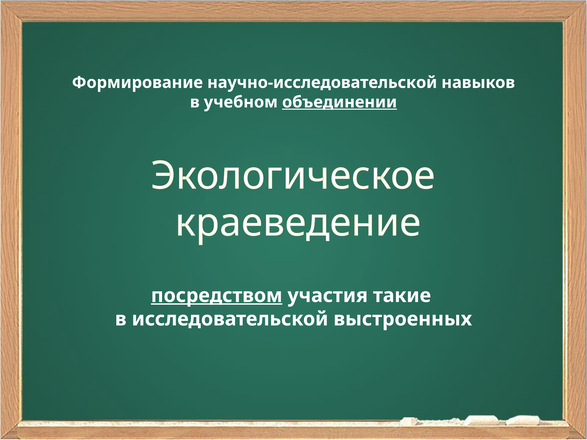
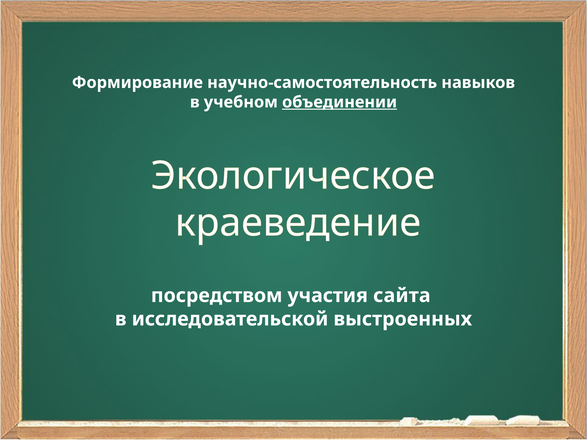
научно-исследовательской: научно-исследовательской -> научно-самостоятельность
посредством underline: present -> none
такие: такие -> сайта
